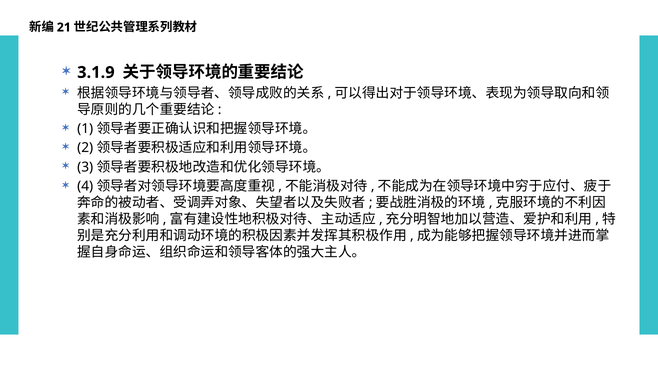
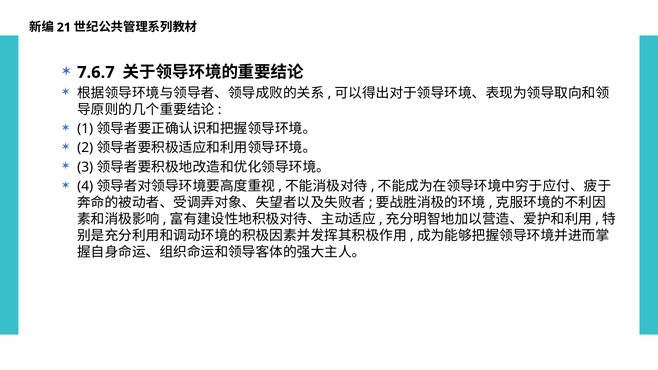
3.1.9: 3.1.9 -> 7.6.7
